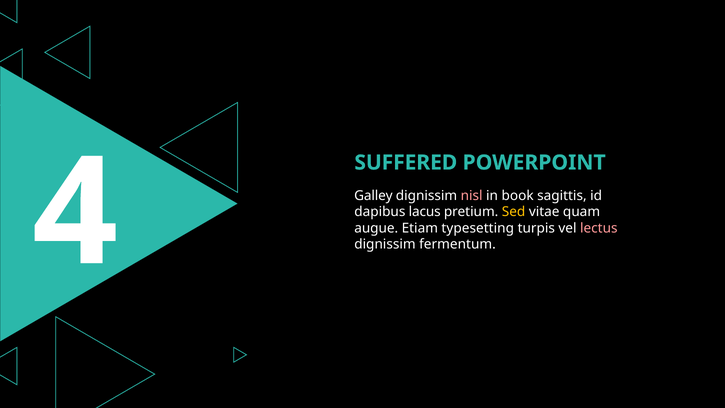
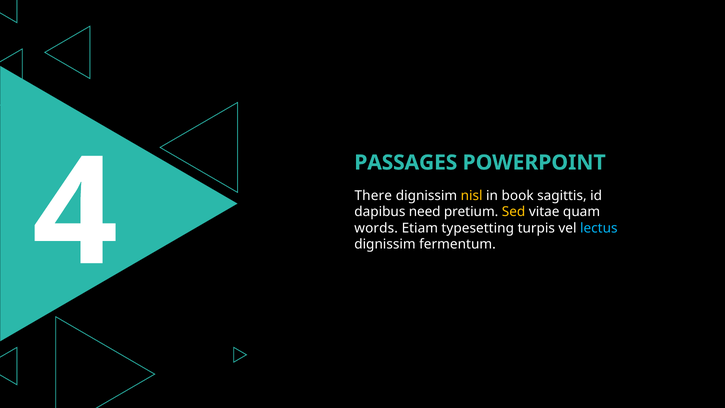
SUFFERED: SUFFERED -> PASSAGES
Galley: Galley -> There
nisl colour: pink -> yellow
lacus: lacus -> need
augue: augue -> words
lectus colour: pink -> light blue
